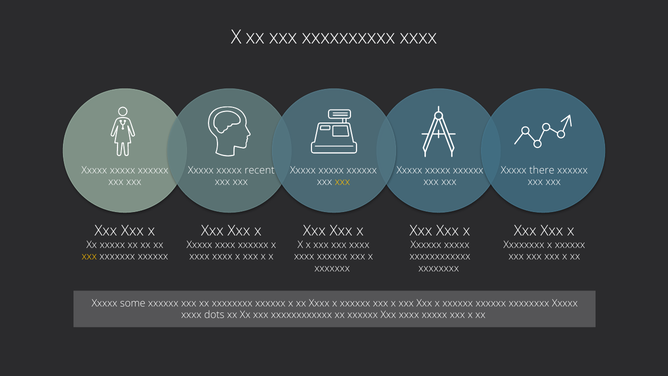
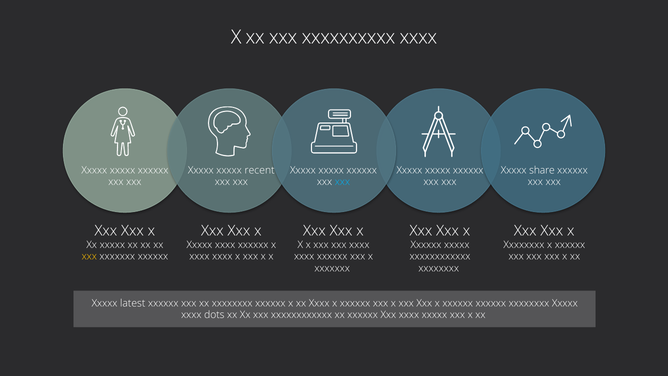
there: there -> share
xxx at (342, 182) colour: yellow -> light blue
some: some -> latest
